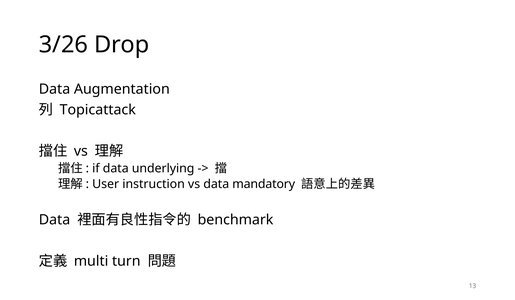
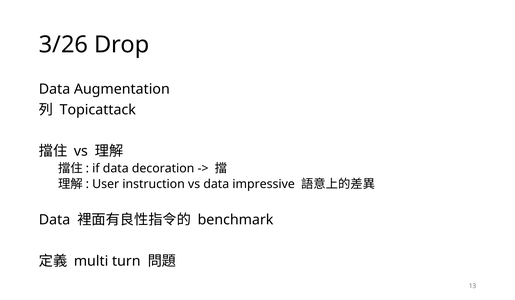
underlying: underlying -> decoration
mandatory: mandatory -> impressive
